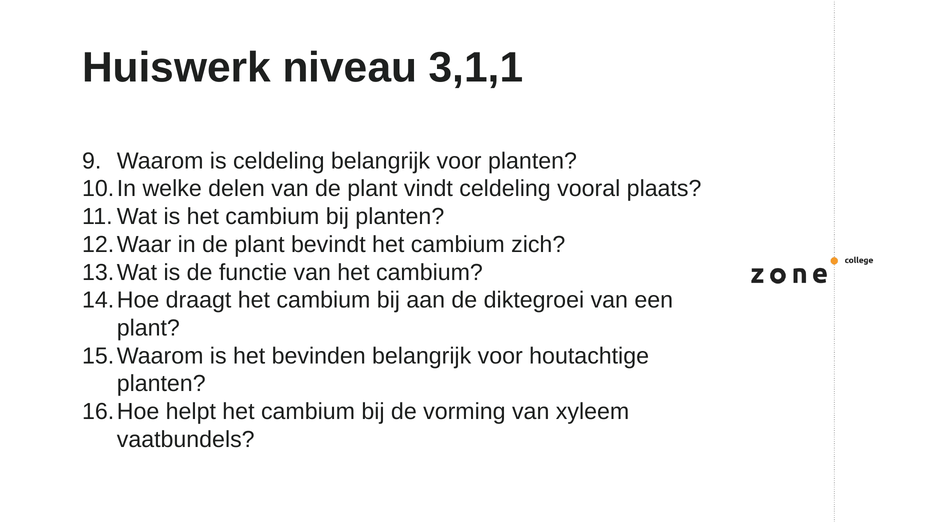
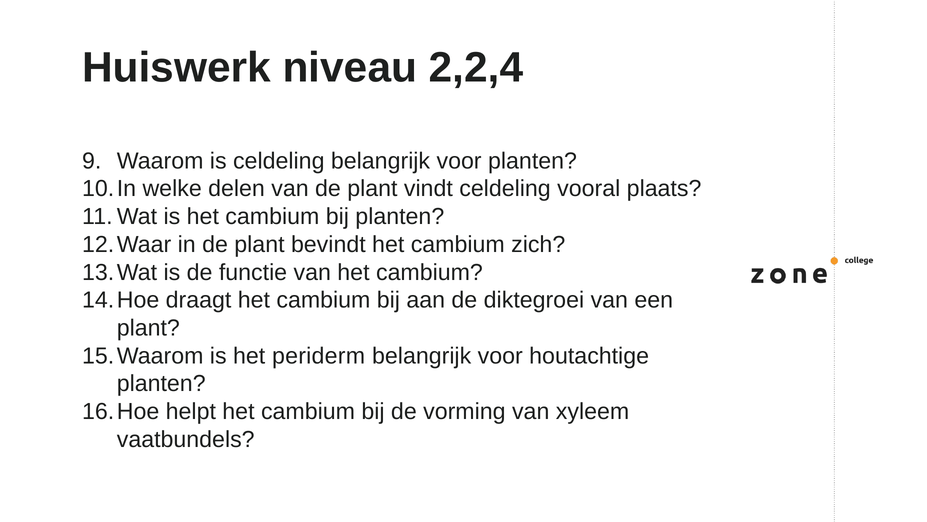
3,1,1: 3,1,1 -> 2,2,4
bevinden: bevinden -> periderm
